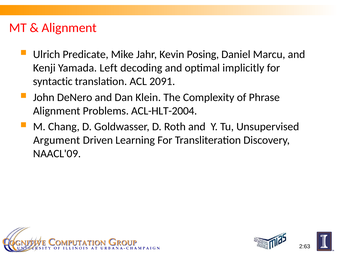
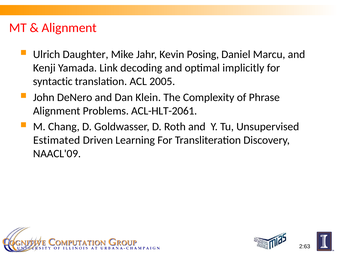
Predicate: Predicate -> Daughter
Left: Left -> Link
2091: 2091 -> 2005
ACL-HLT-2004: ACL-HLT-2004 -> ACL-HLT-2061
Argument: Argument -> Estimated
